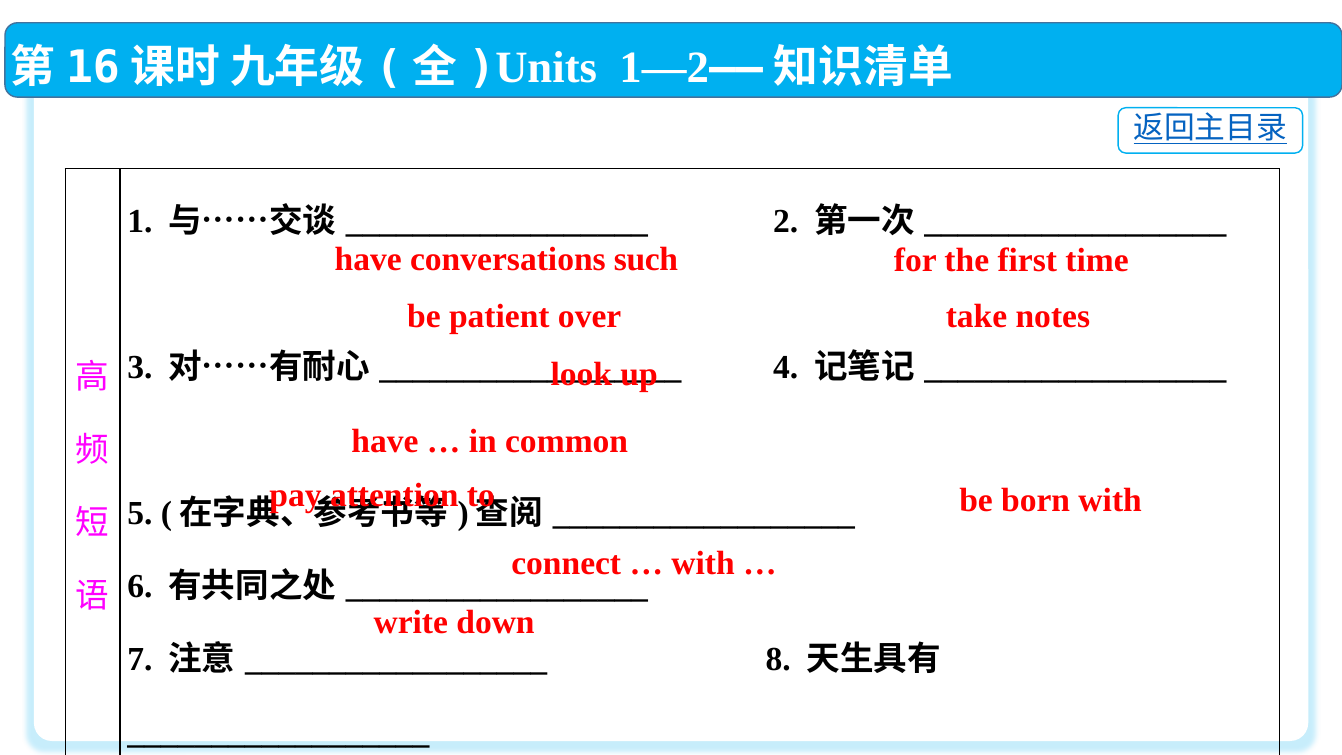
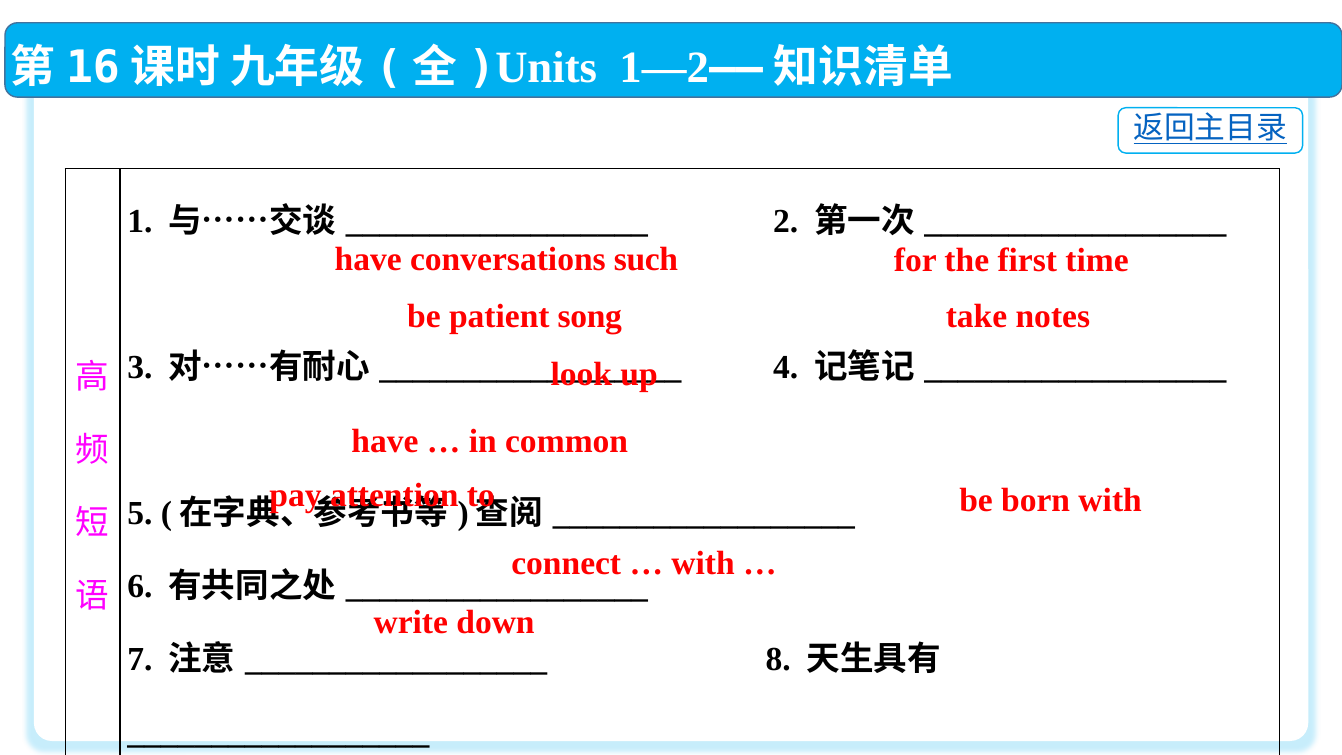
over: over -> song
